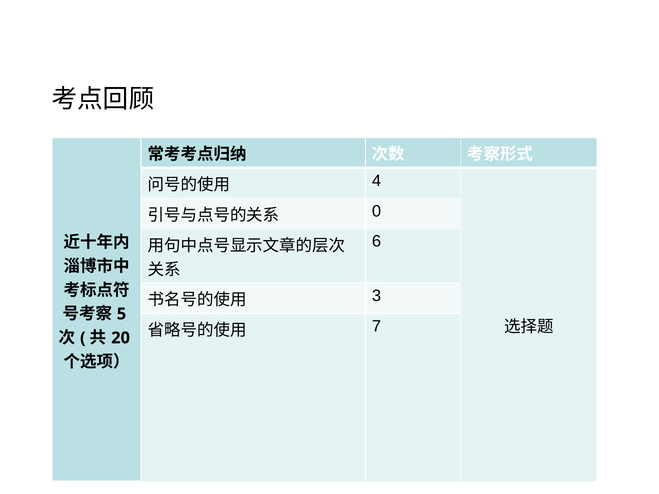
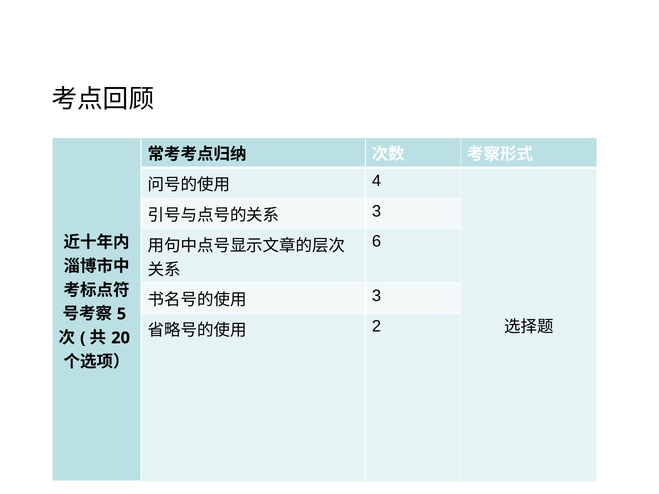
0 at (377, 211): 0 -> 3
7: 7 -> 2
